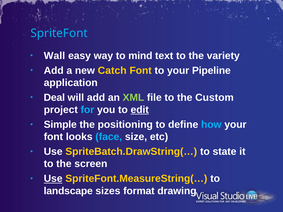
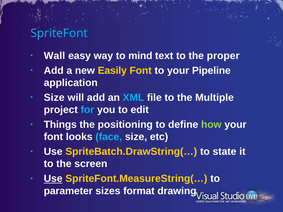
variety: variety -> proper
Catch: Catch -> Easily
Deal at (54, 98): Deal -> Size
XML colour: light green -> light blue
Custom: Custom -> Multiple
edit underline: present -> none
Simple: Simple -> Things
how colour: light blue -> light green
landscape: landscape -> parameter
